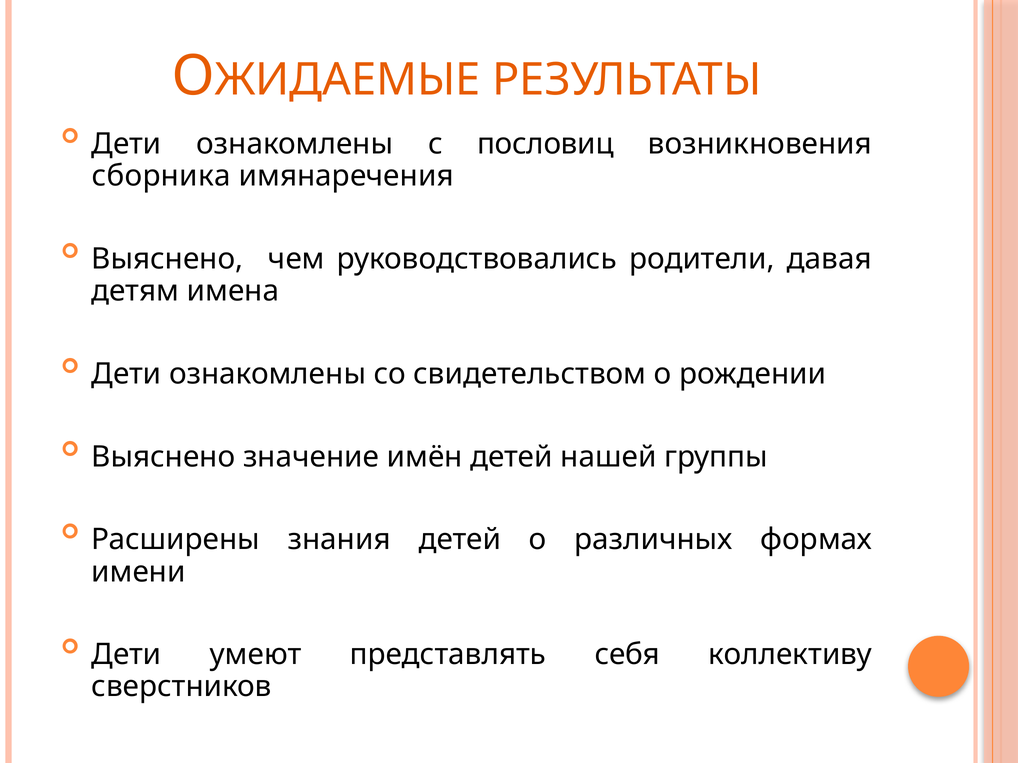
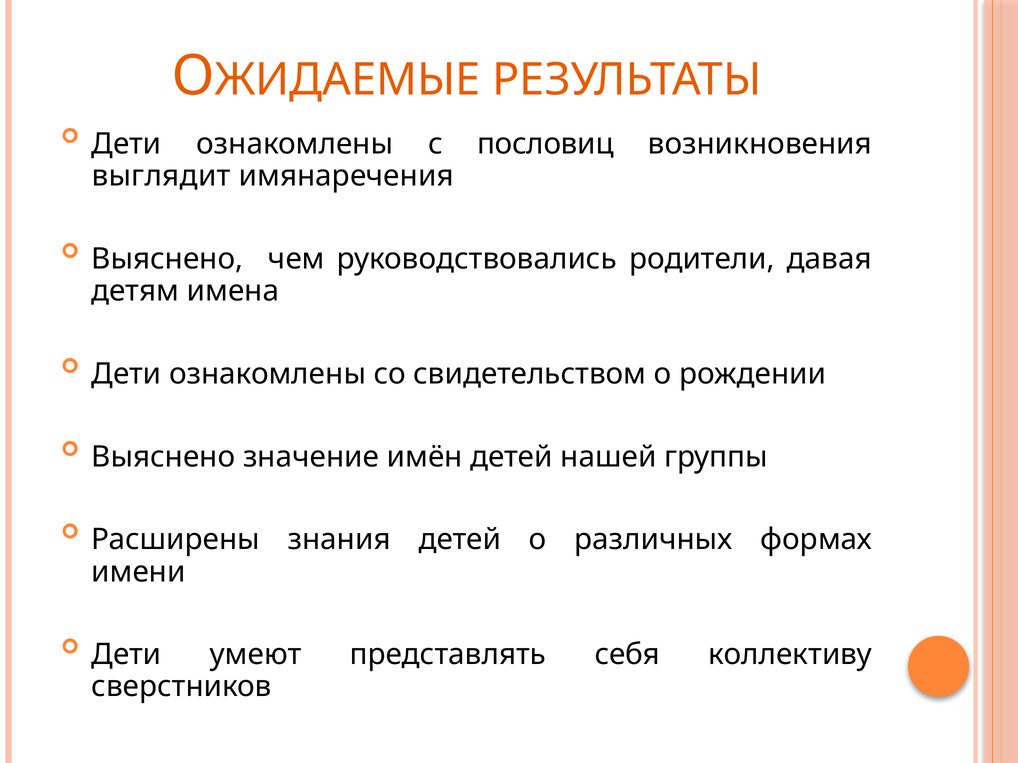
сборника: сборника -> выглядит
